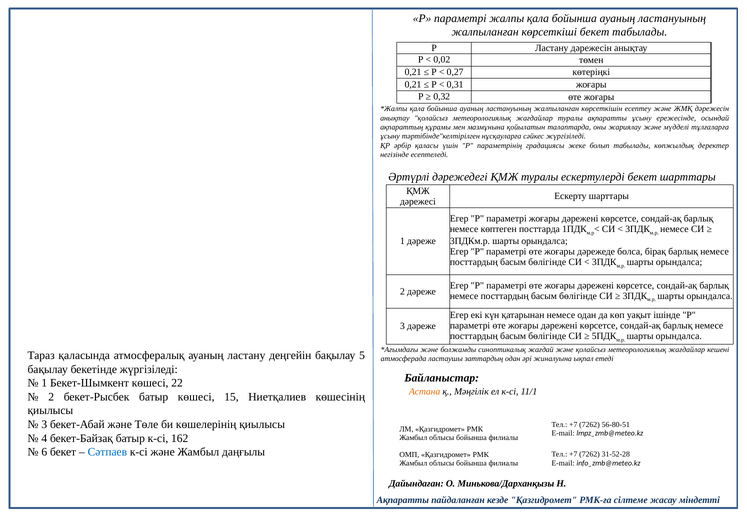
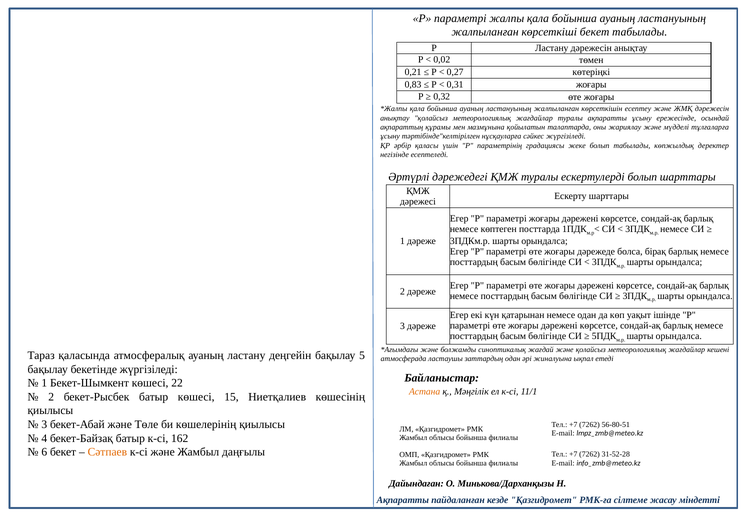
0,21 at (413, 84): 0,21 -> 0,83
ескертулерді бекет: бекет -> болып
Сәтпаев colour: blue -> orange
